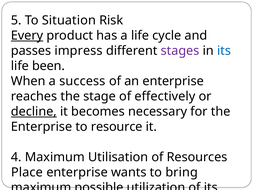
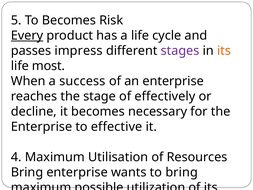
To Situation: Situation -> Becomes
its at (224, 51) colour: blue -> orange
been: been -> most
decline underline: present -> none
resource: resource -> effective
Place at (27, 172): Place -> Bring
